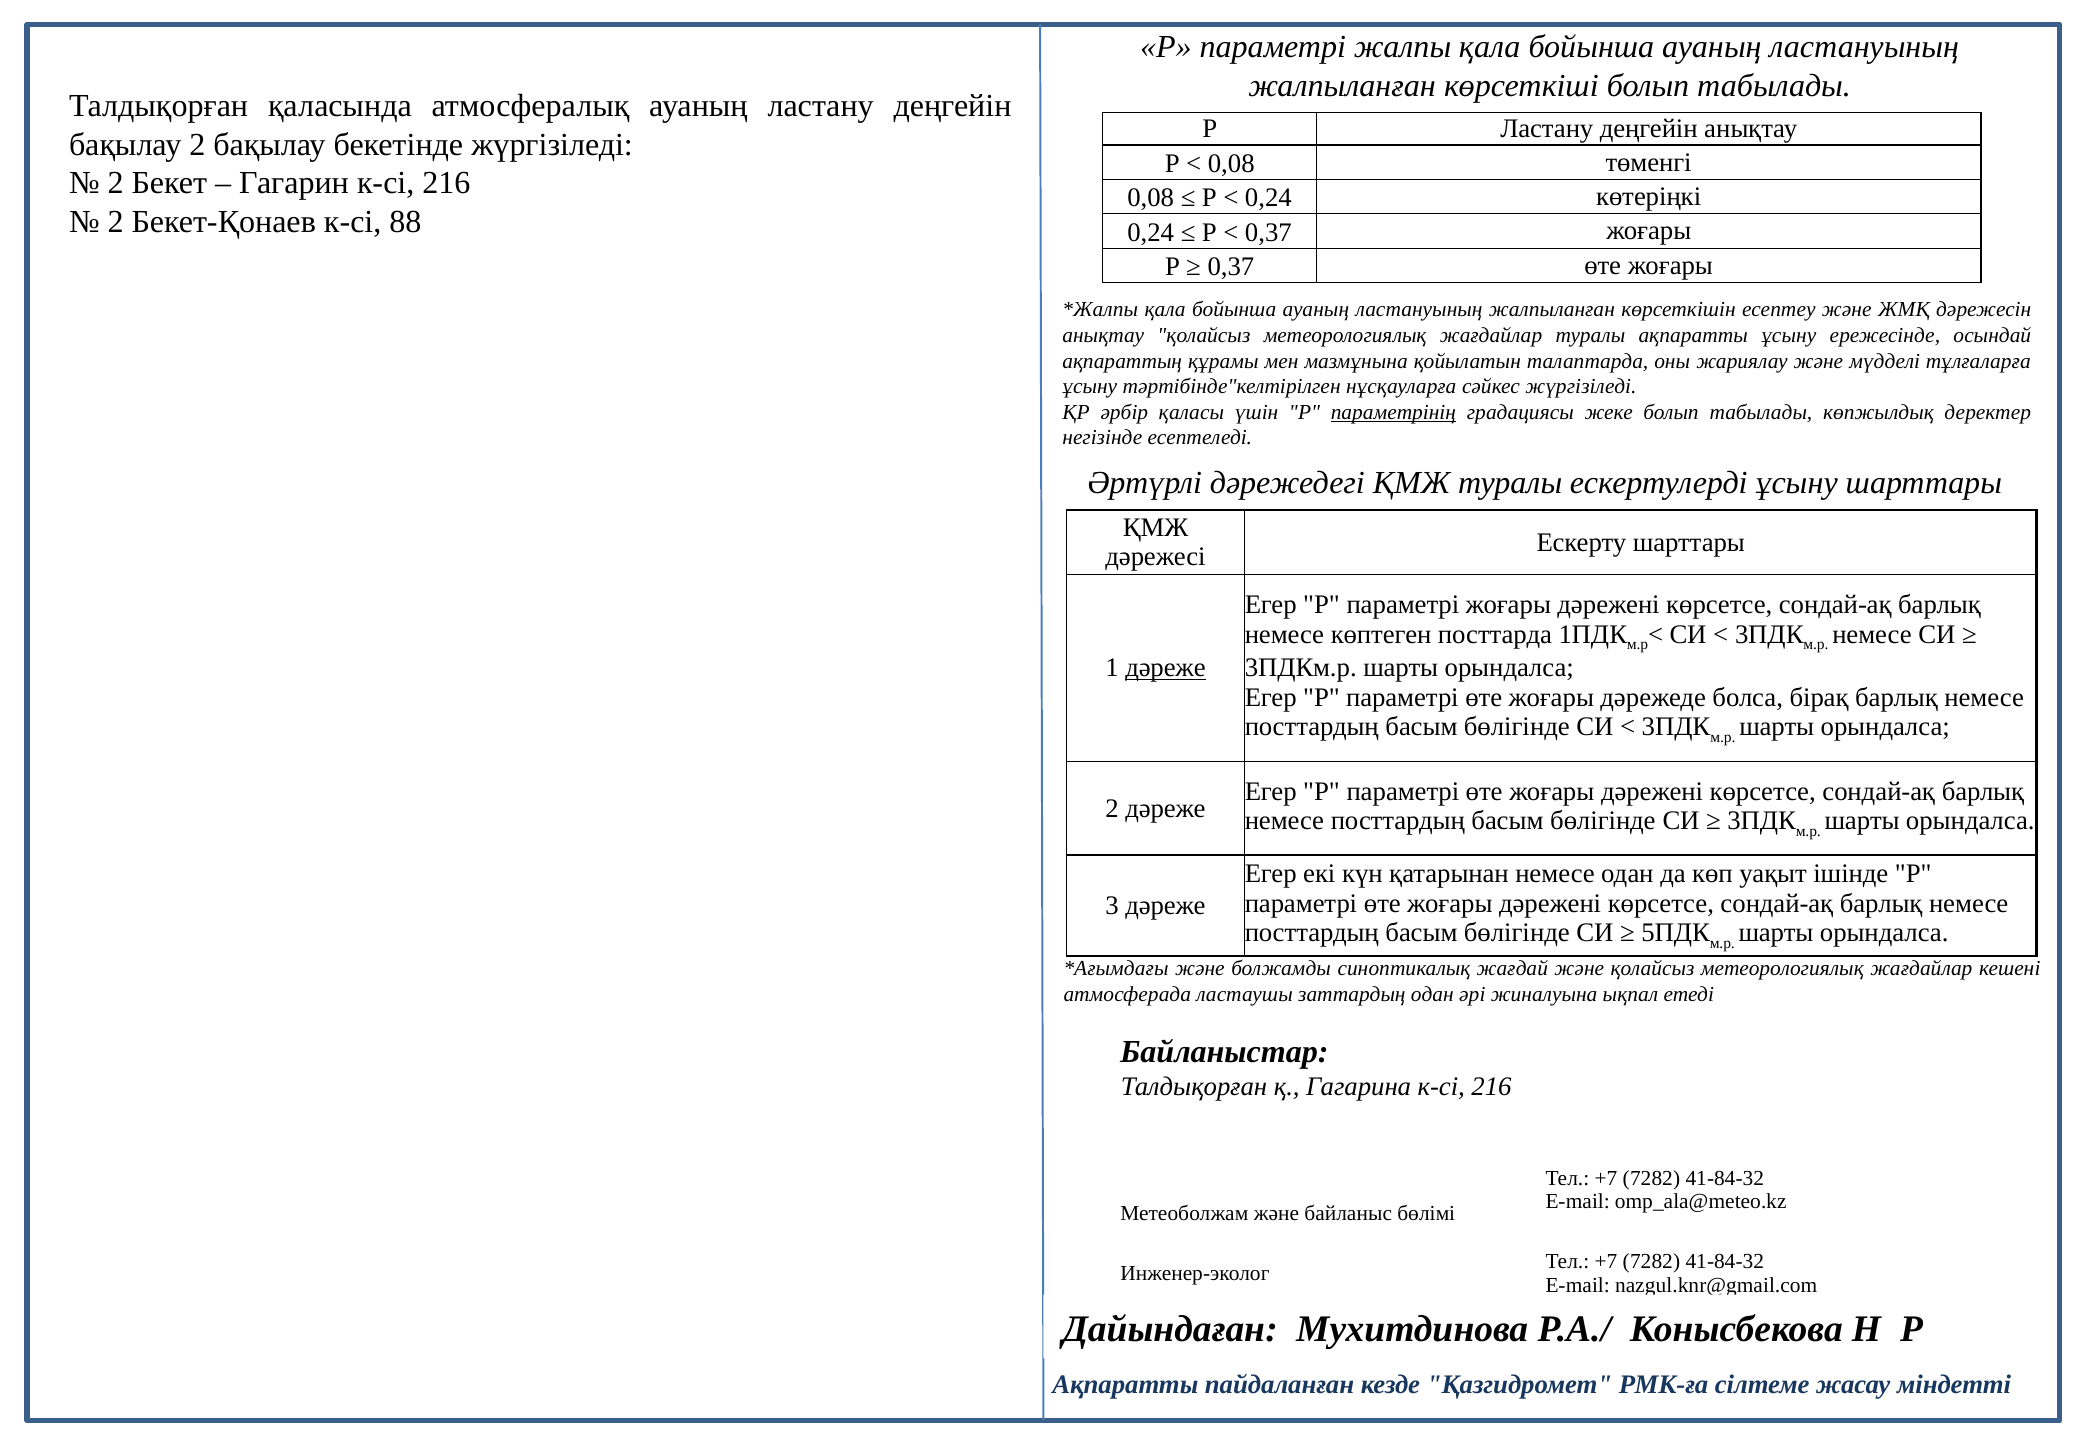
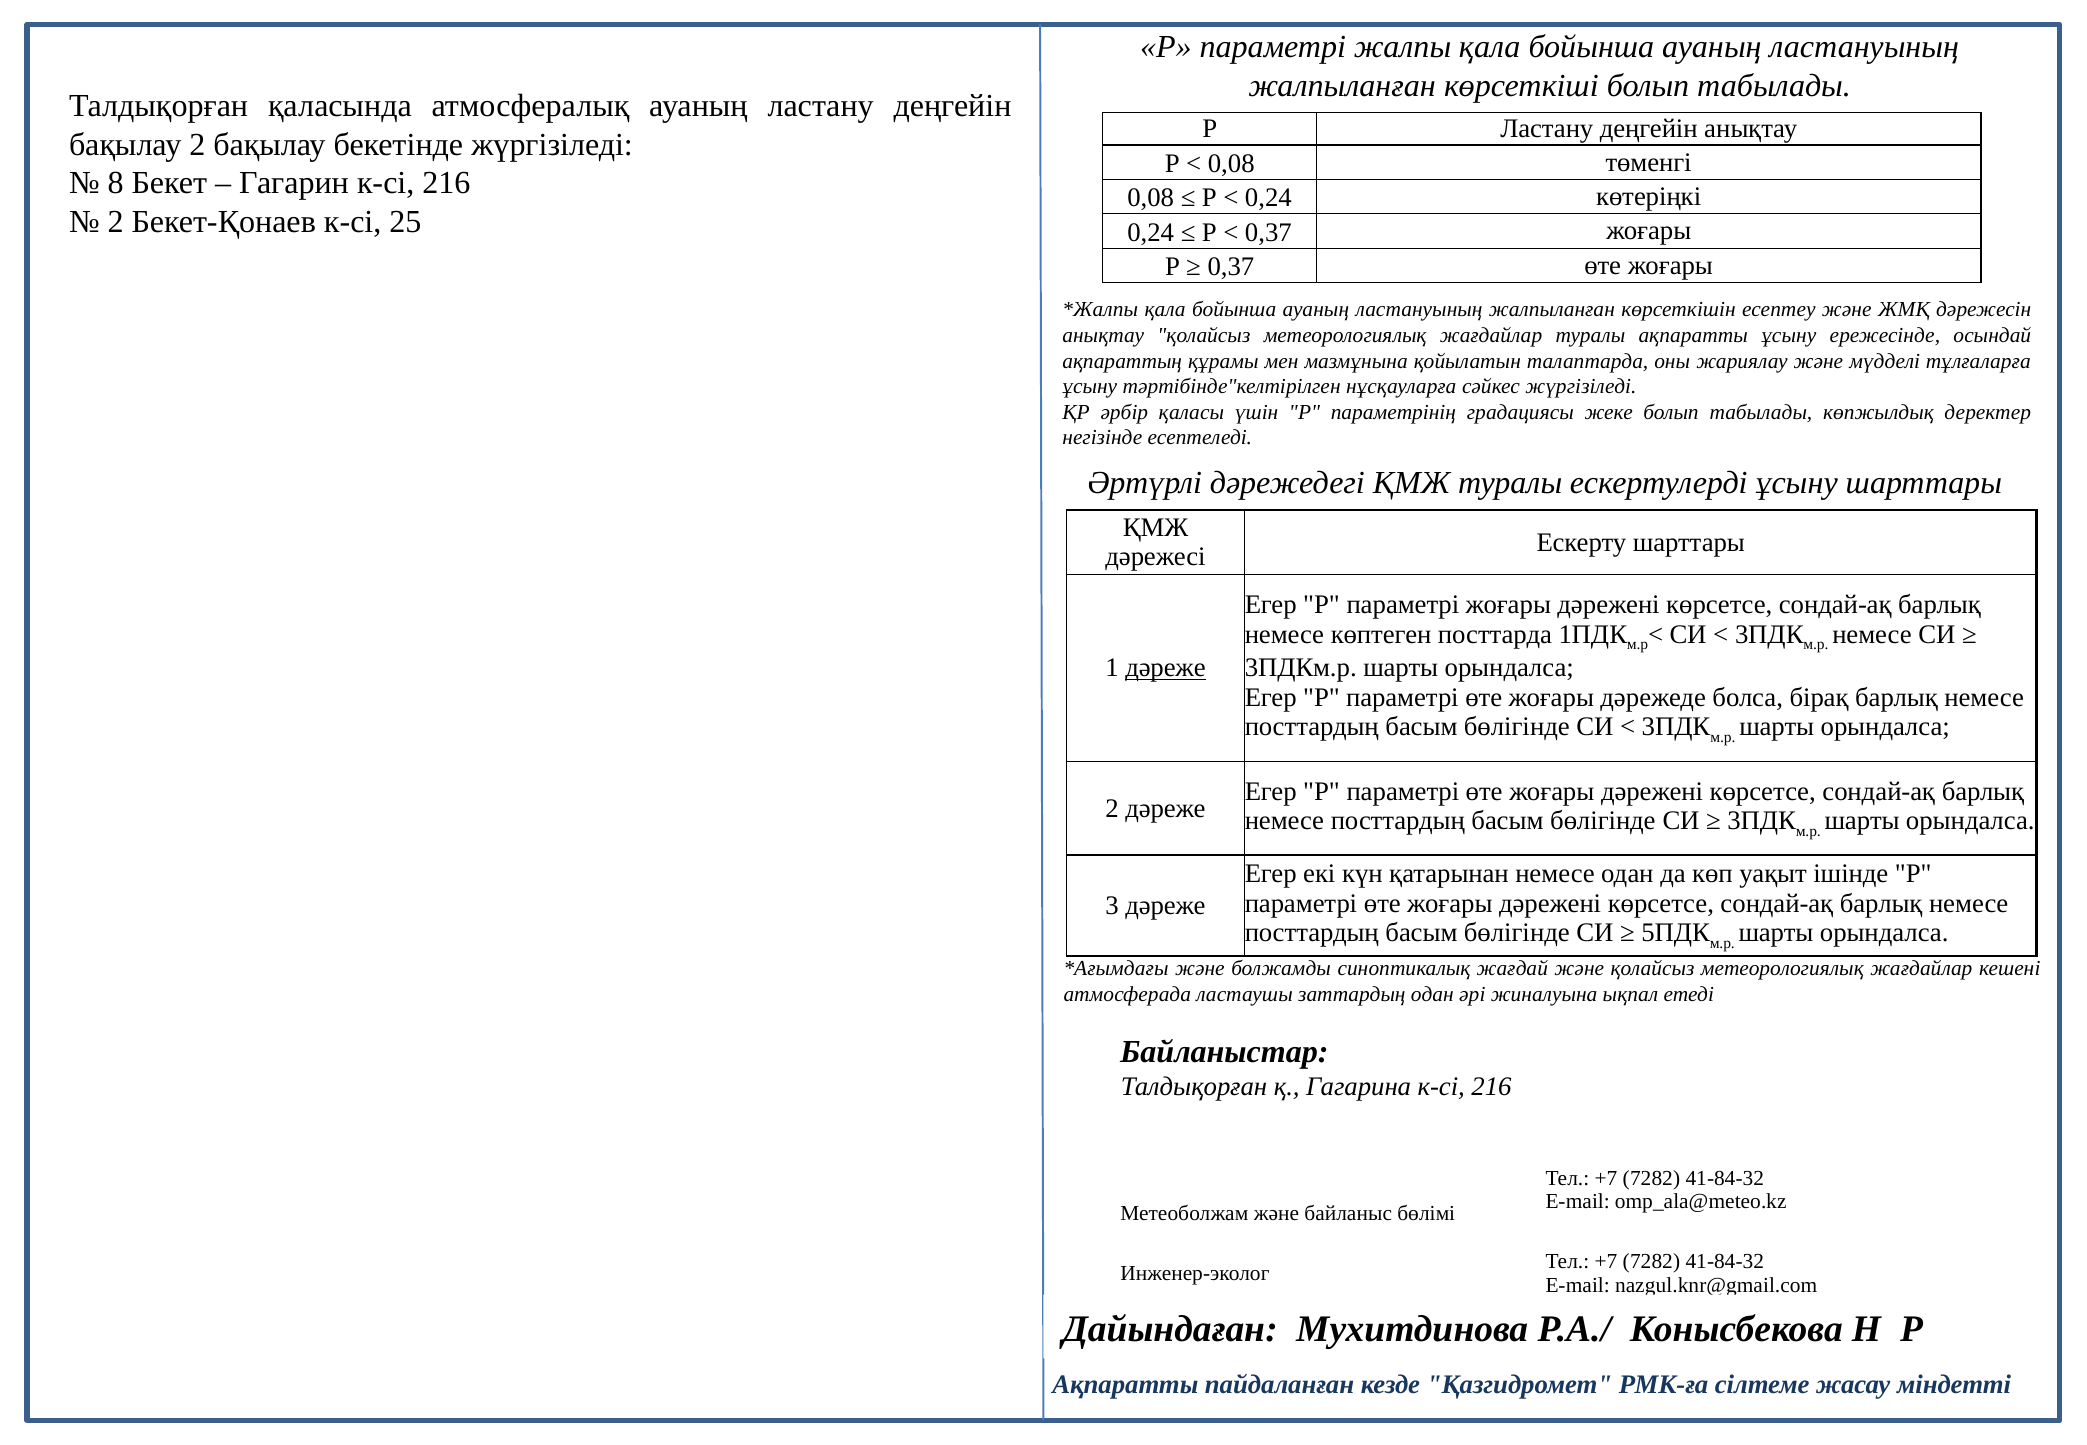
2 at (116, 183): 2 -> 8
88: 88 -> 25
параметрінің underline: present -> none
